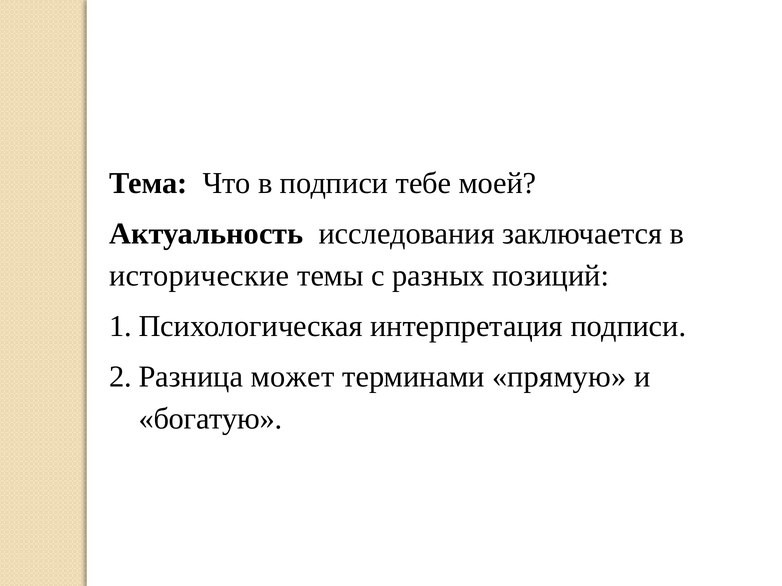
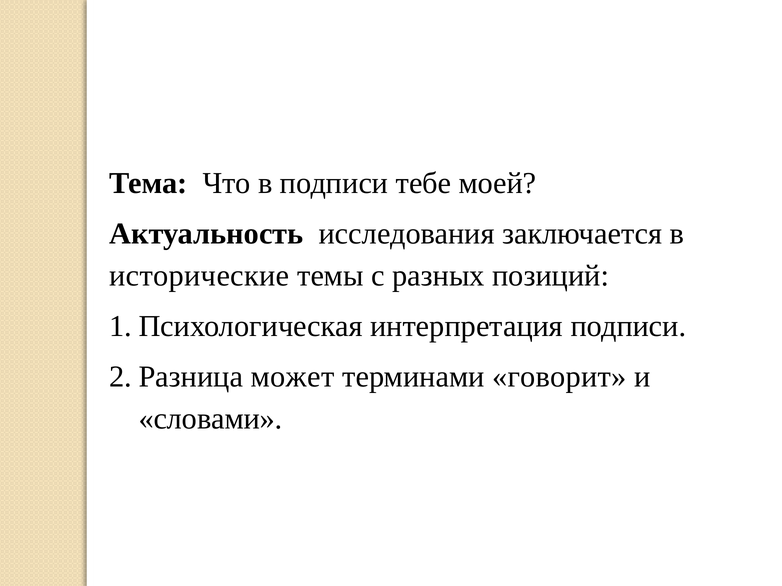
прямую: прямую -> говорит
богатую: богатую -> словами
